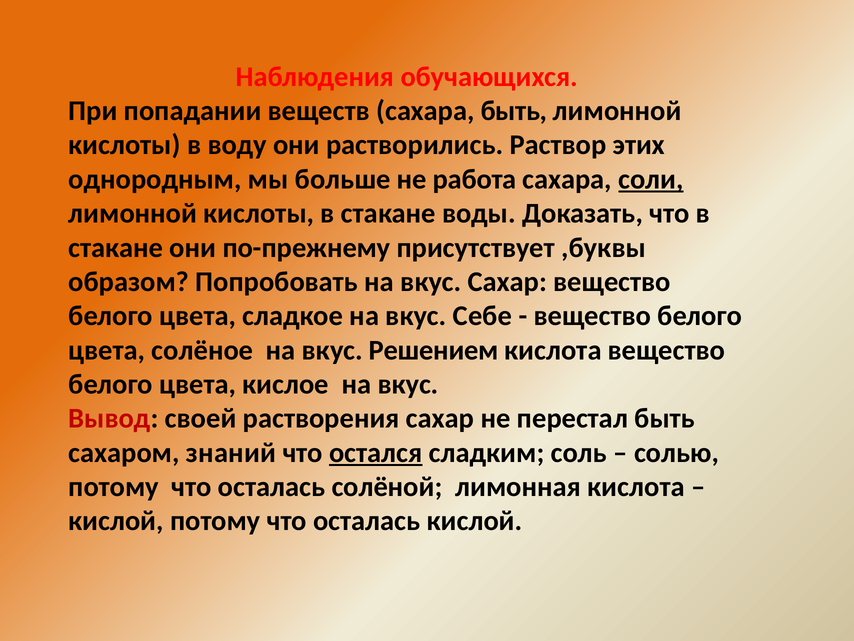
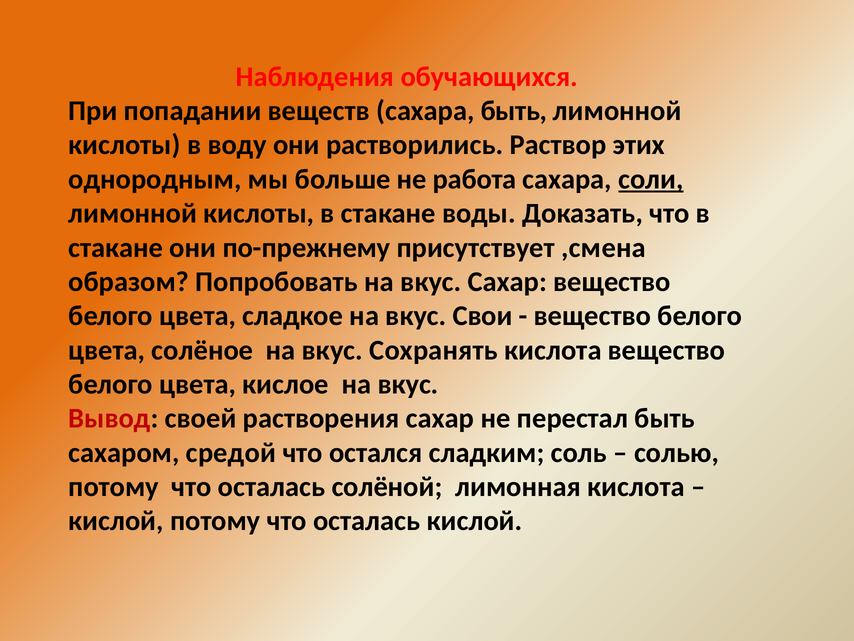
,буквы: ,буквы -> ,смена
Себе: Себе -> Свои
Решением: Решением -> Сохранять
знаний: знаний -> средой
остался underline: present -> none
